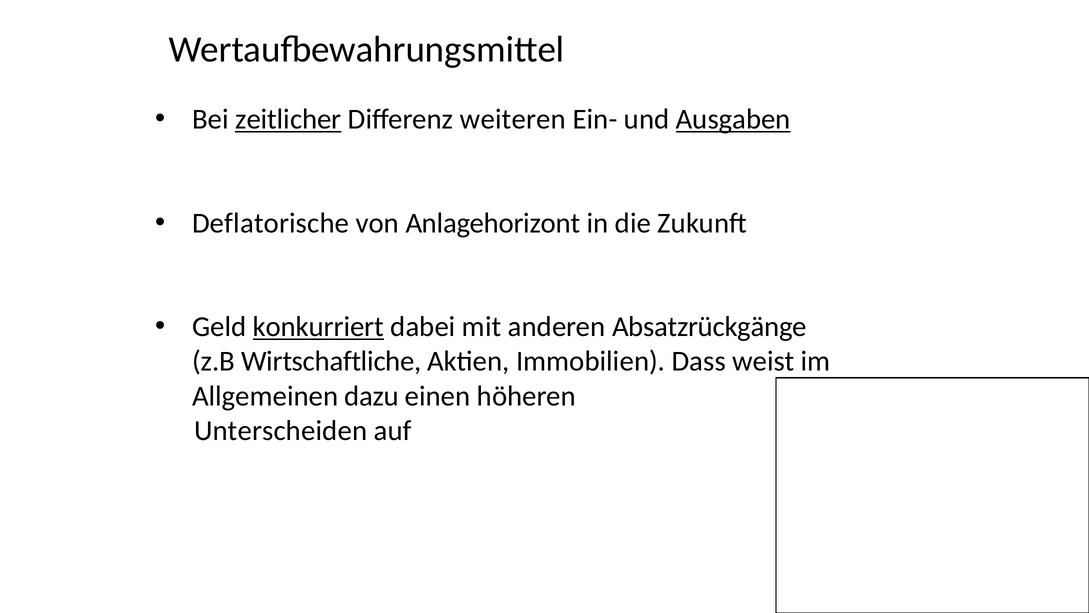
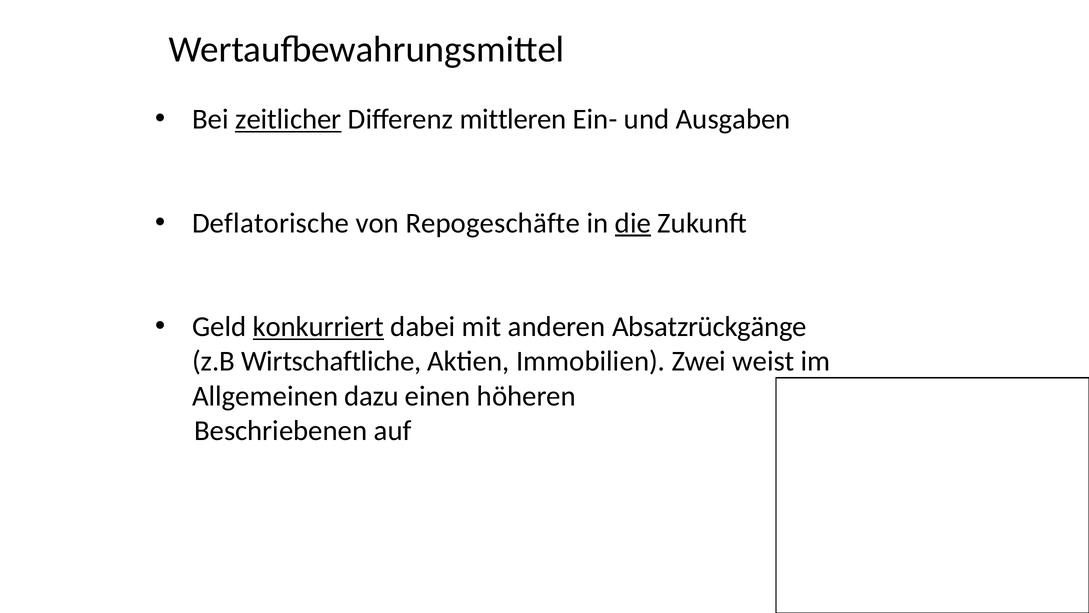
weiteren: weiteren -> mittleren
Ausgaben underline: present -> none
Anlagehorizont: Anlagehorizont -> Repogeschäfte
die underline: none -> present
Dass: Dass -> Zwei
Unterscheiden: Unterscheiden -> Beschriebenen
